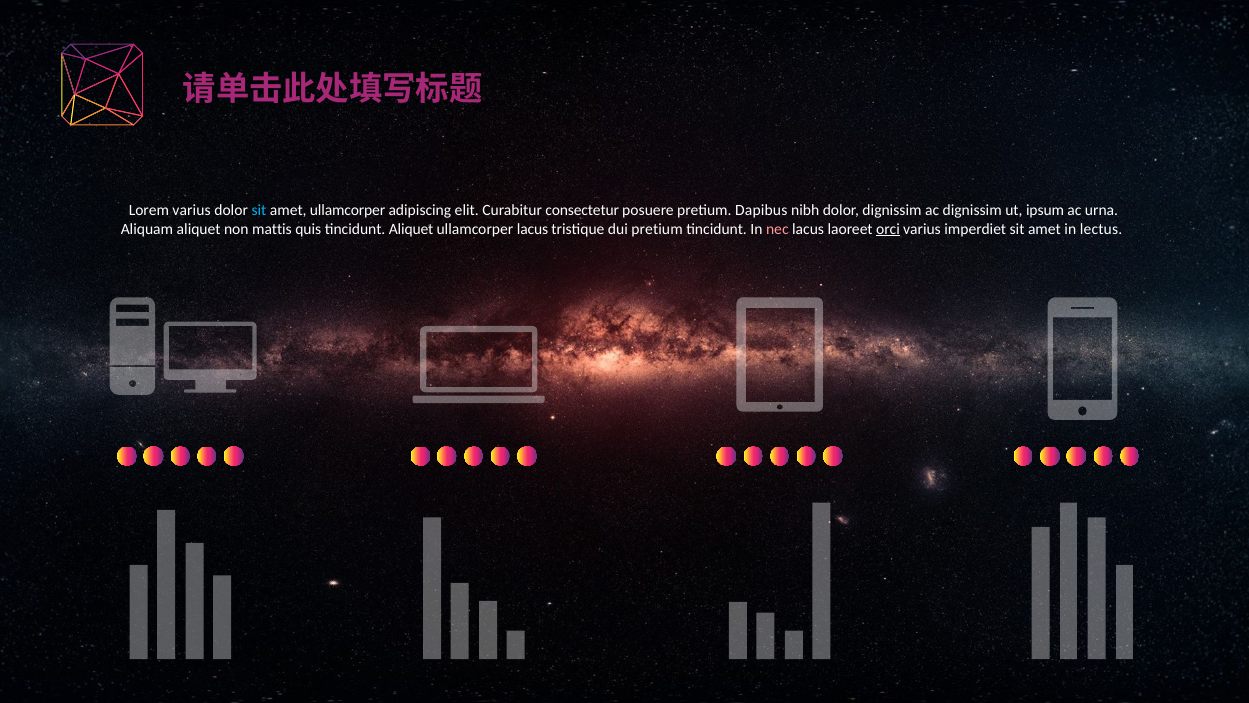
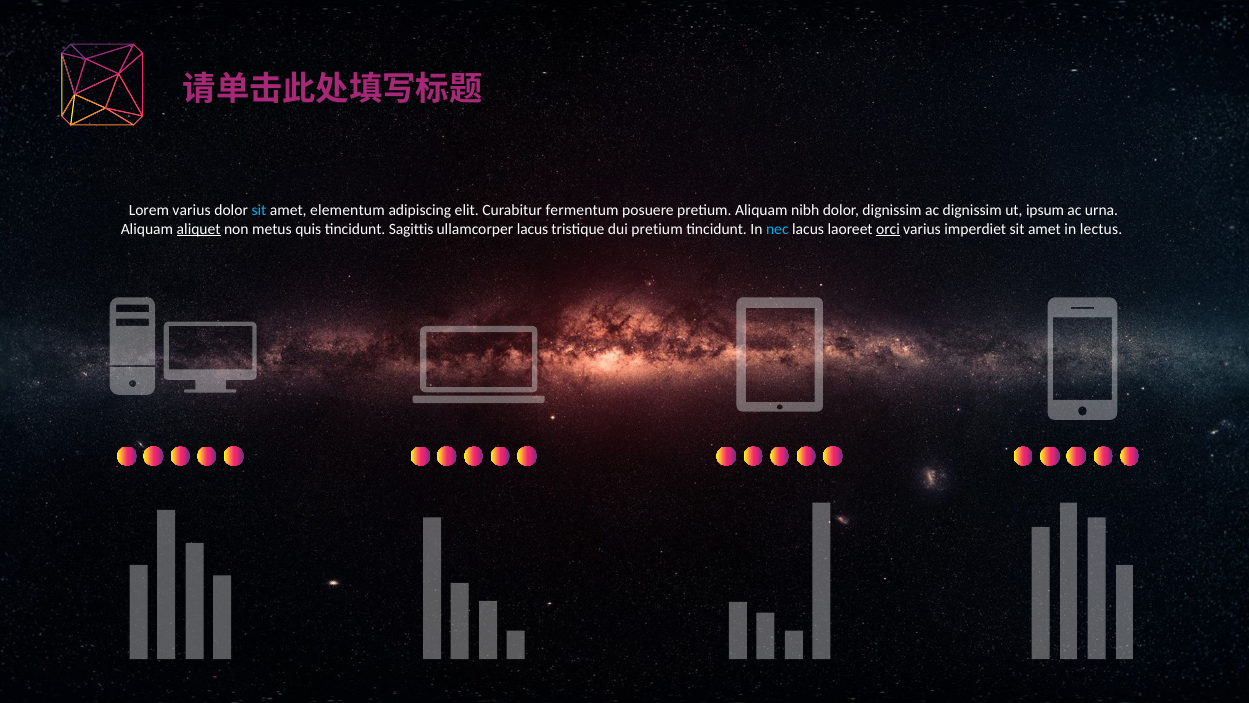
amet ullamcorper: ullamcorper -> elementum
consectetur: consectetur -> fermentum
pretium Dapibus: Dapibus -> Aliquam
aliquet at (199, 229) underline: none -> present
mattis: mattis -> metus
tincidunt Aliquet: Aliquet -> Sagittis
nec colour: pink -> light blue
